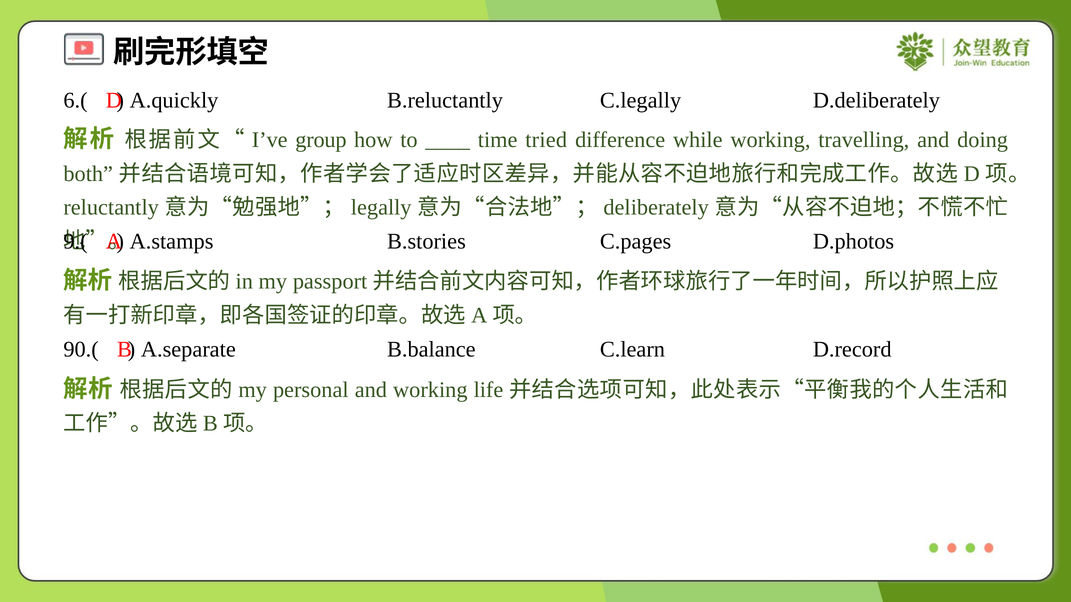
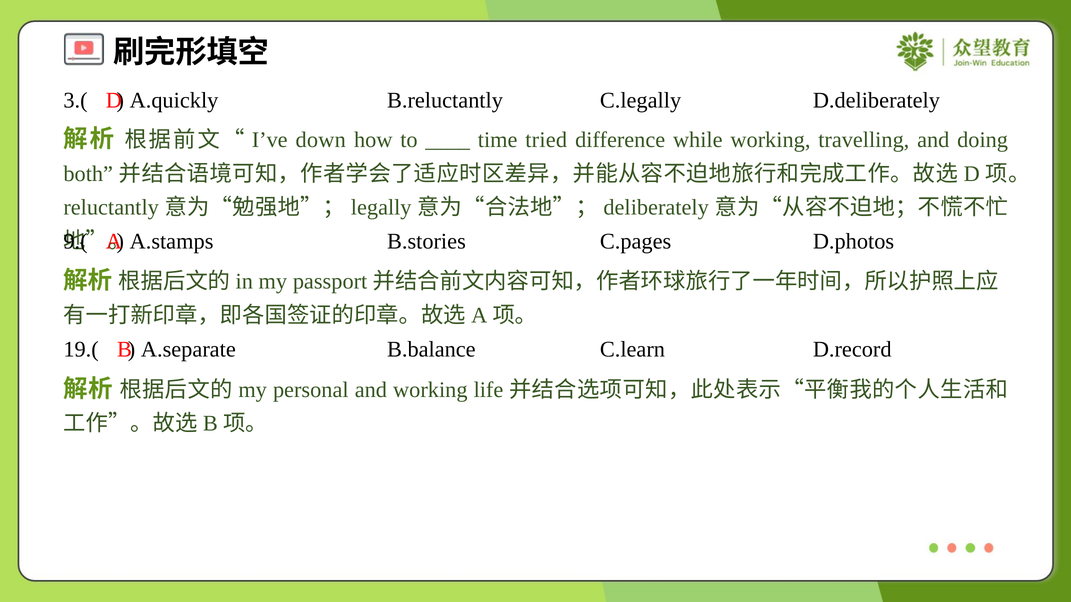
6.(: 6.( -> 3.(
group: group -> down
90.(: 90.( -> 19.(
